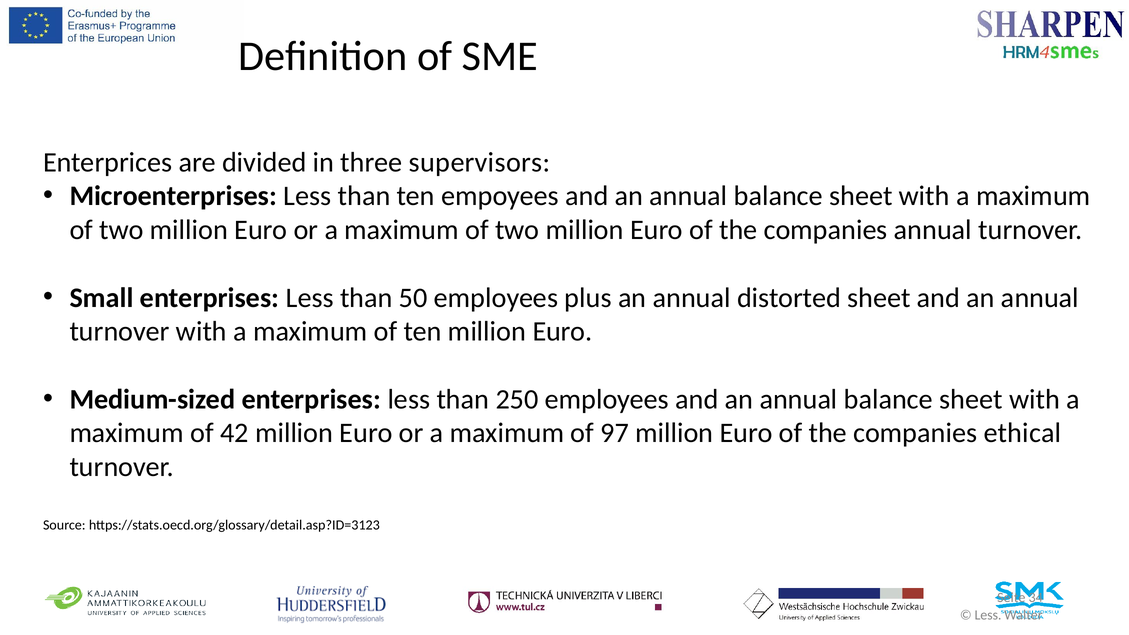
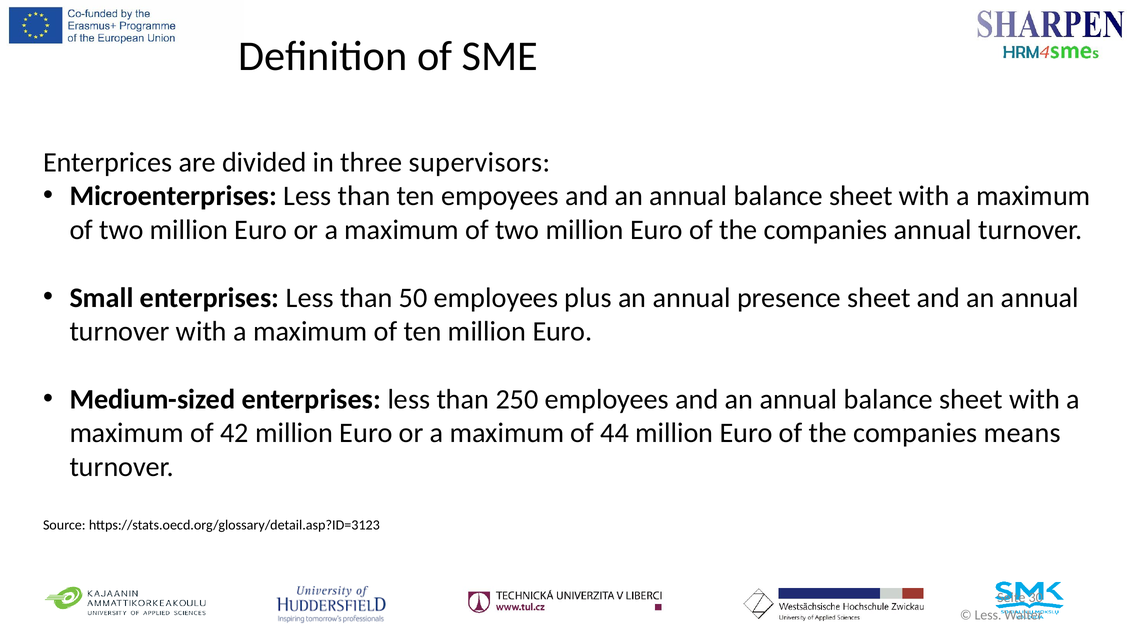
distorted: distorted -> presence
97: 97 -> 44
ethical: ethical -> means
34: 34 -> 30
